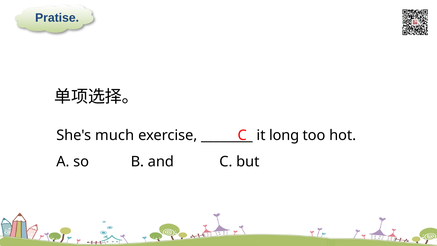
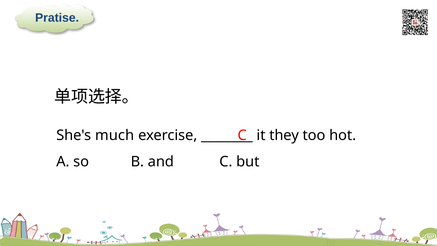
long: long -> they
